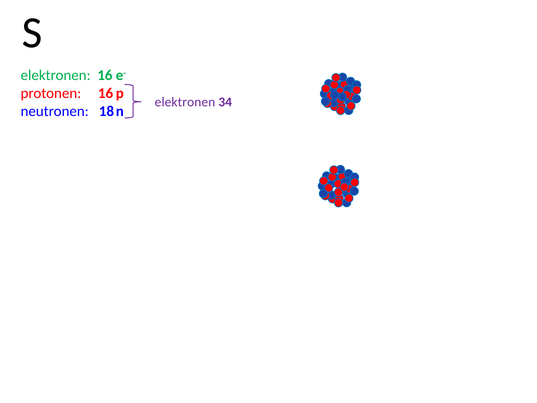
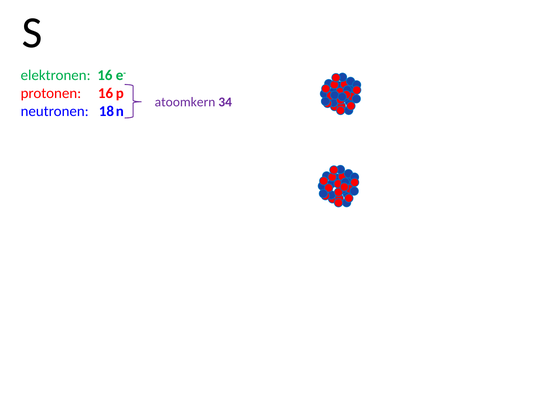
elektronen at (185, 102): elektronen -> atoomkern
